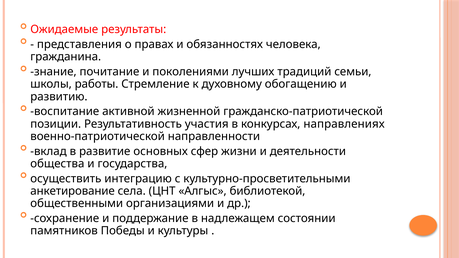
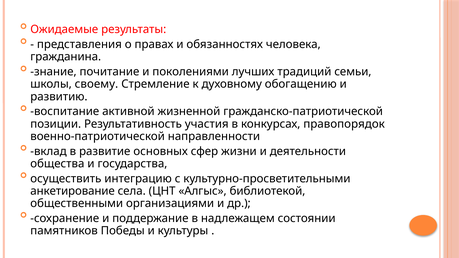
работы: работы -> своему
направлениях: направлениях -> правопорядок
